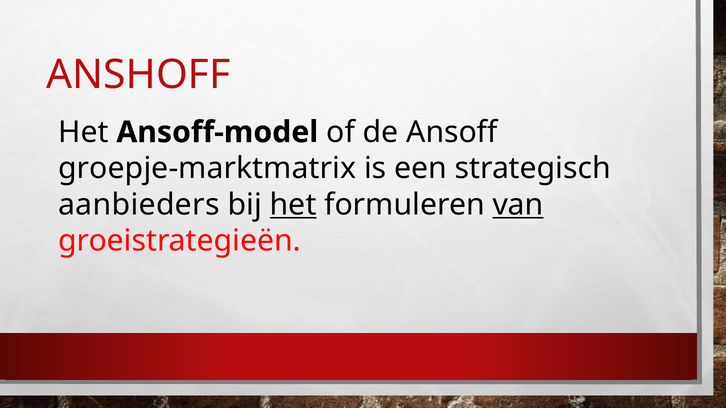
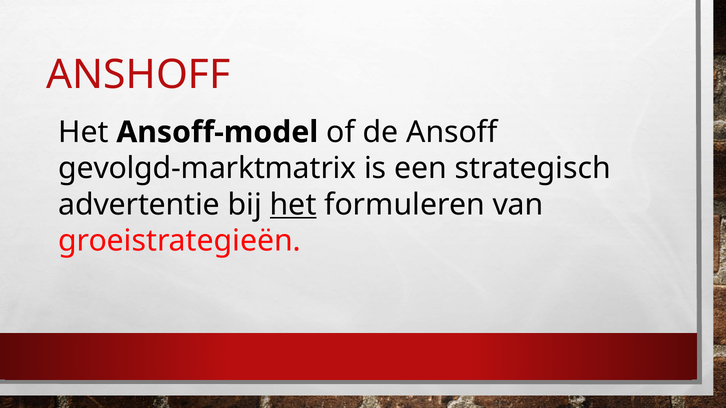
groepje-marktmatrix: groepje-marktmatrix -> gevolgd-marktmatrix
aanbieders: aanbieders -> advertentie
van underline: present -> none
